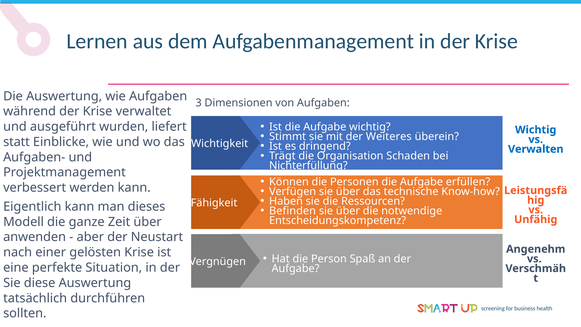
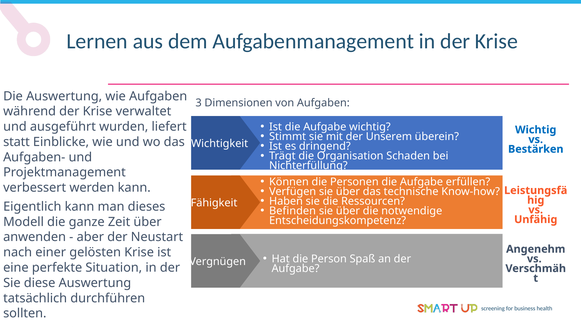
Weiteres: Weiteres -> Unserem
Verwalten: Verwalten -> Bestärken
